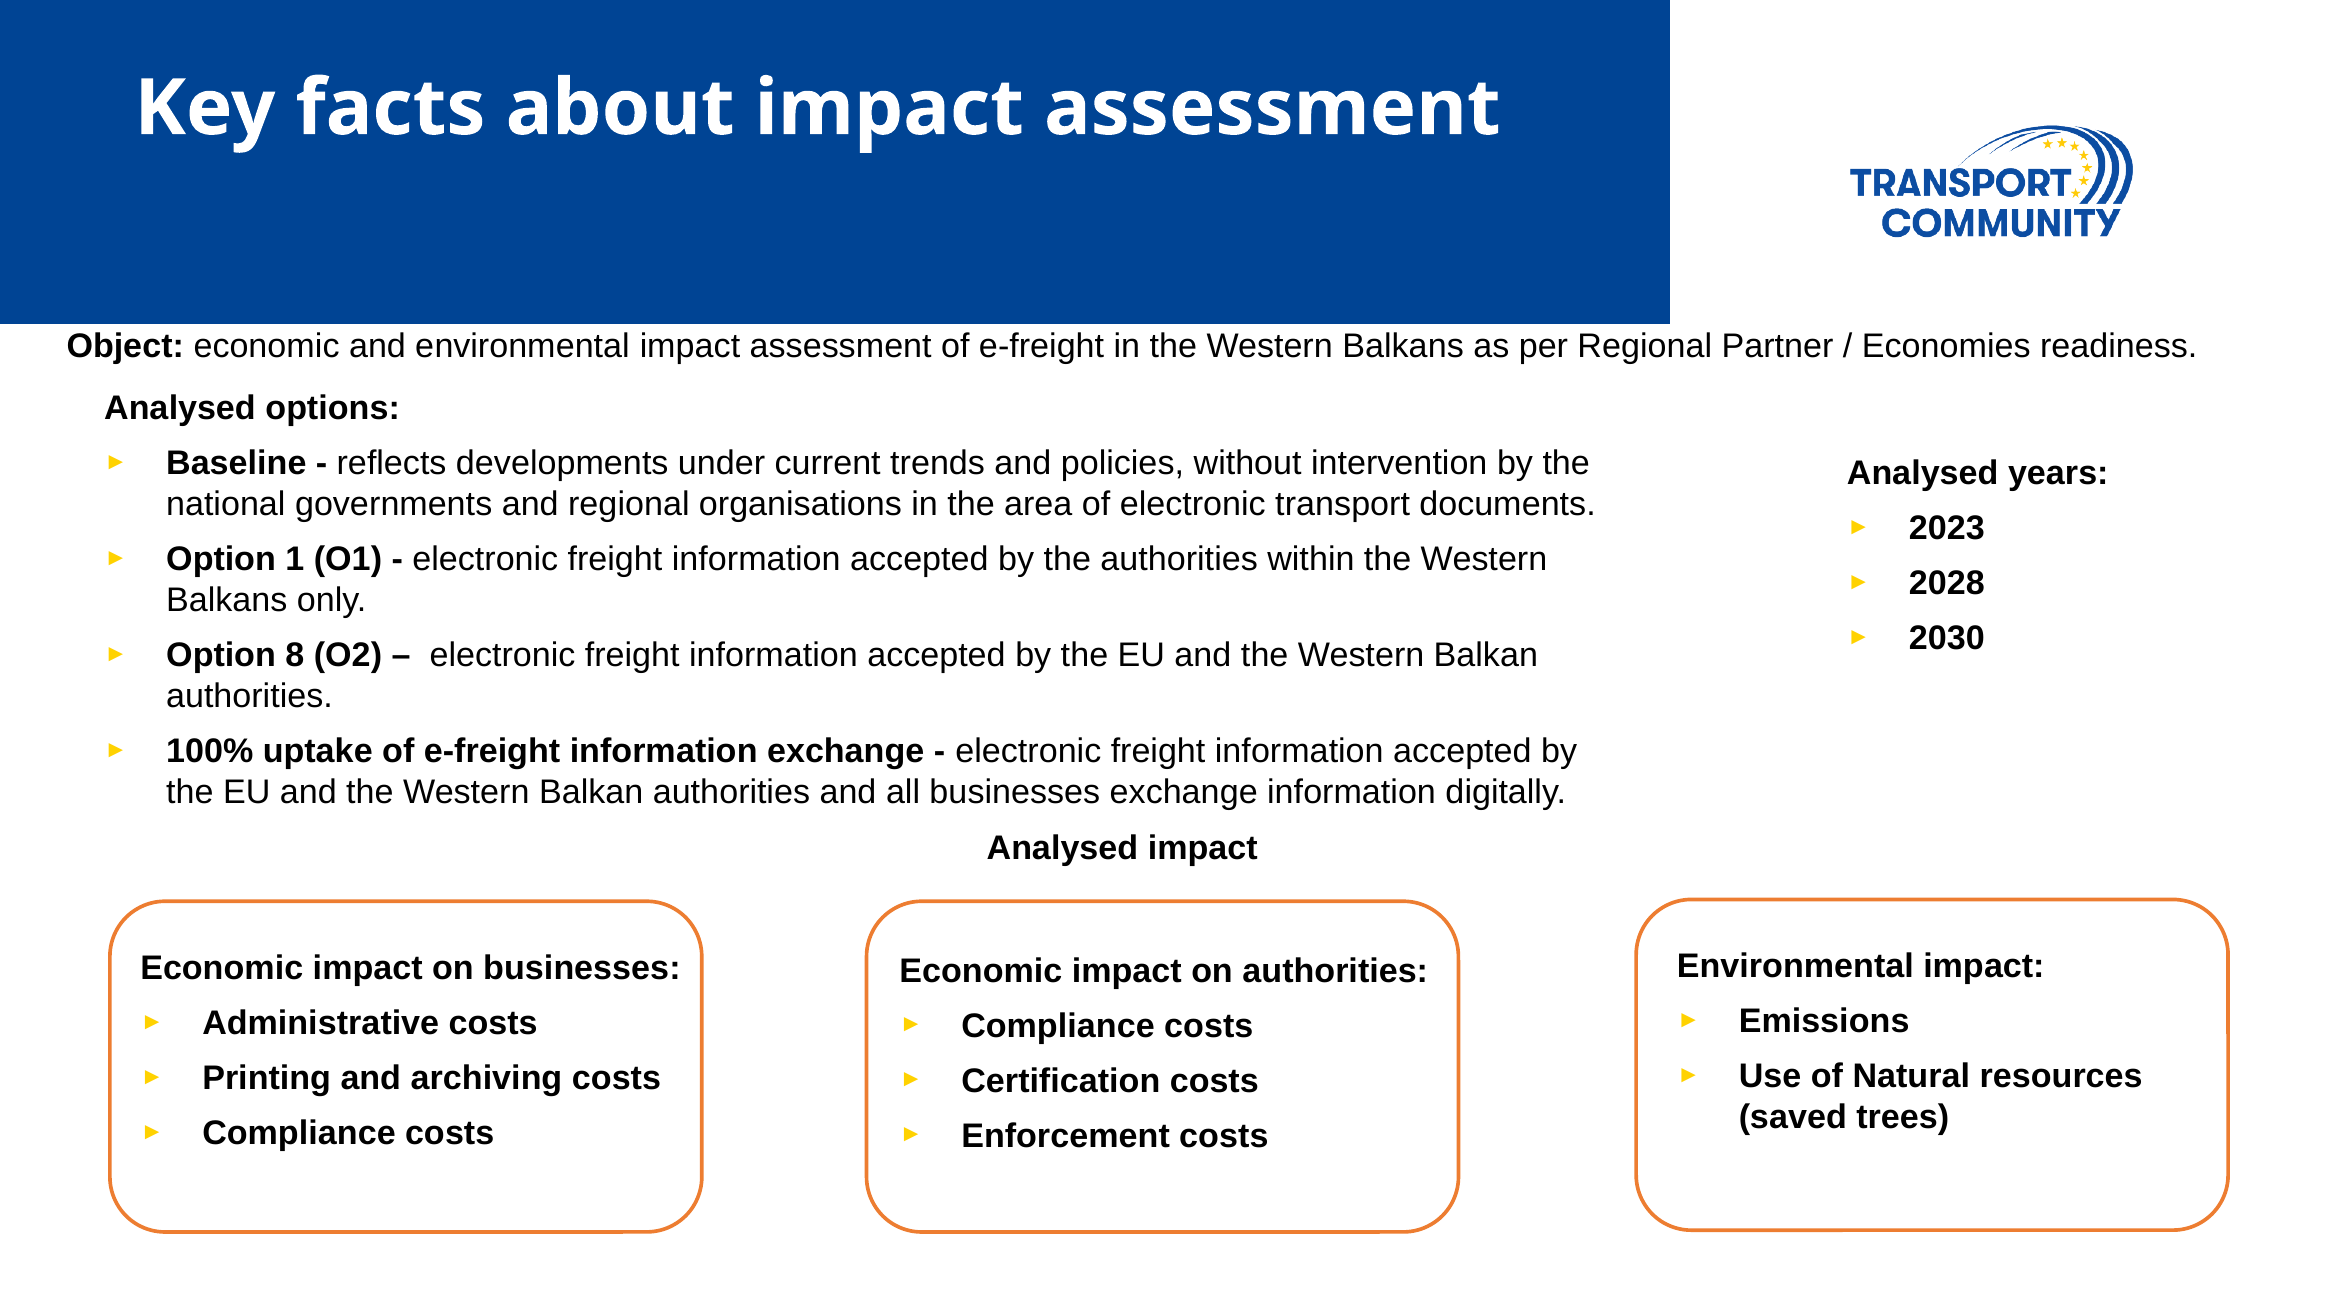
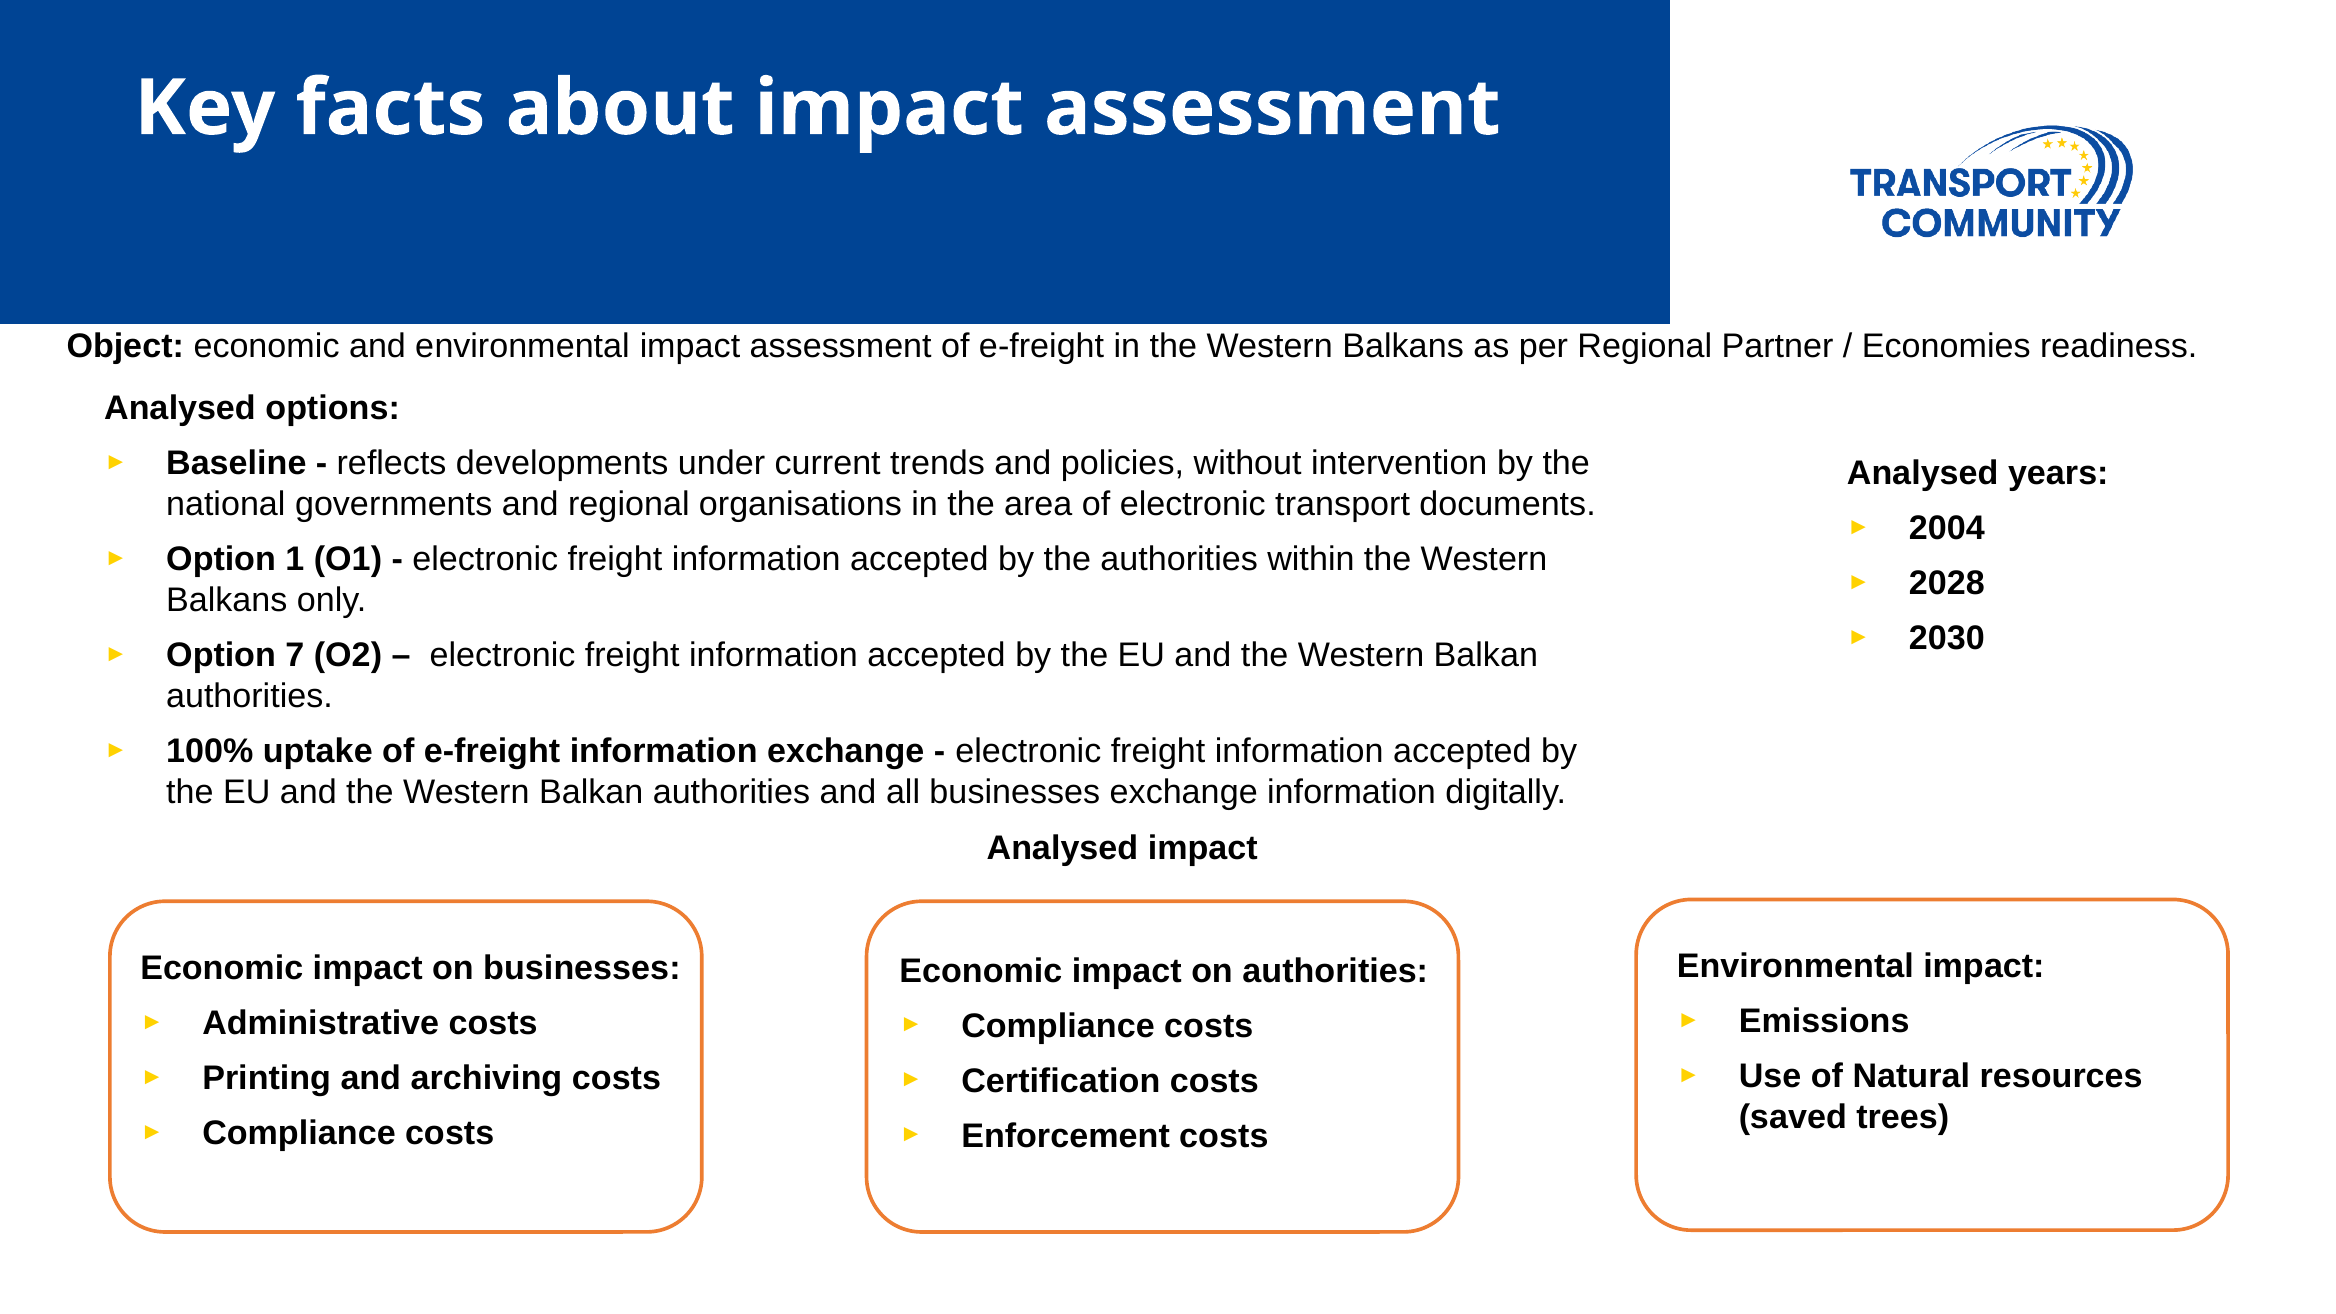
2023: 2023 -> 2004
8: 8 -> 7
